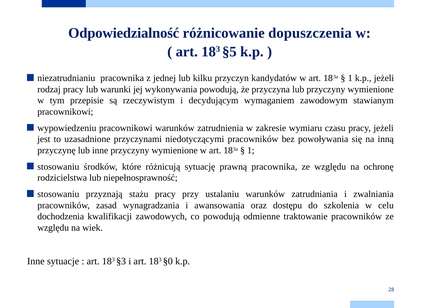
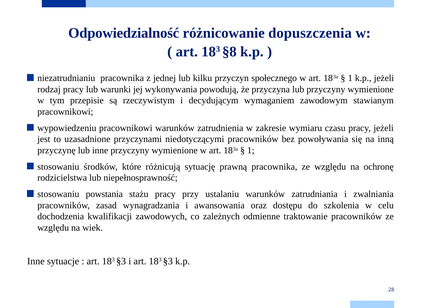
§5: §5 -> §8
kandydatów: kandydatów -> społecznego
przyznają: przyznają -> powstania
co powodują: powodują -> zależnych
i art 183 §0: §0 -> §3
